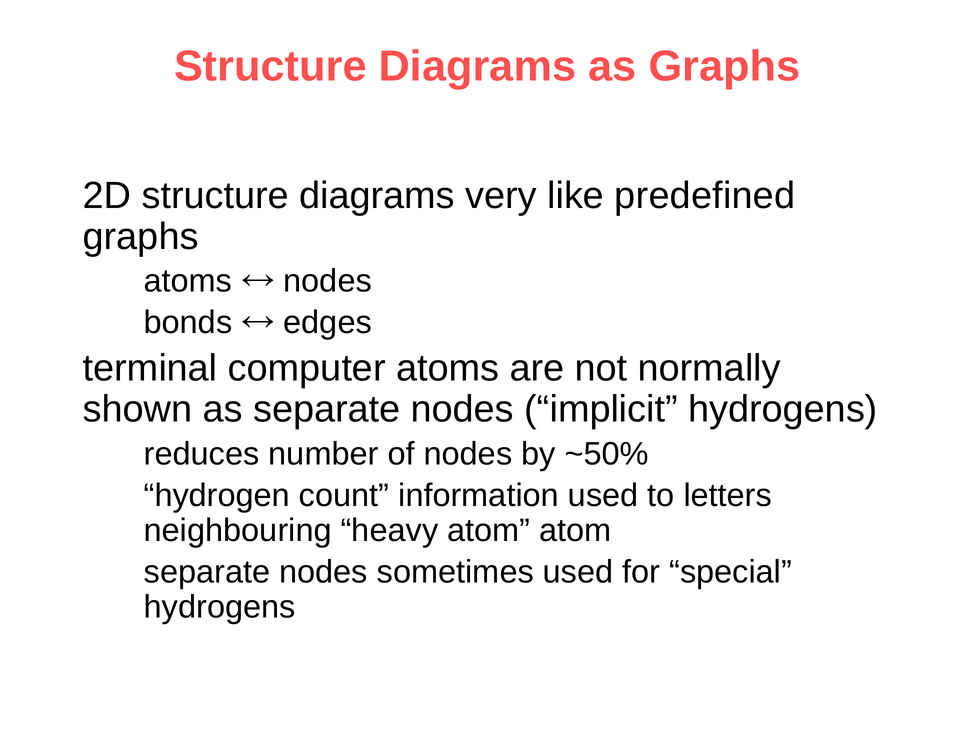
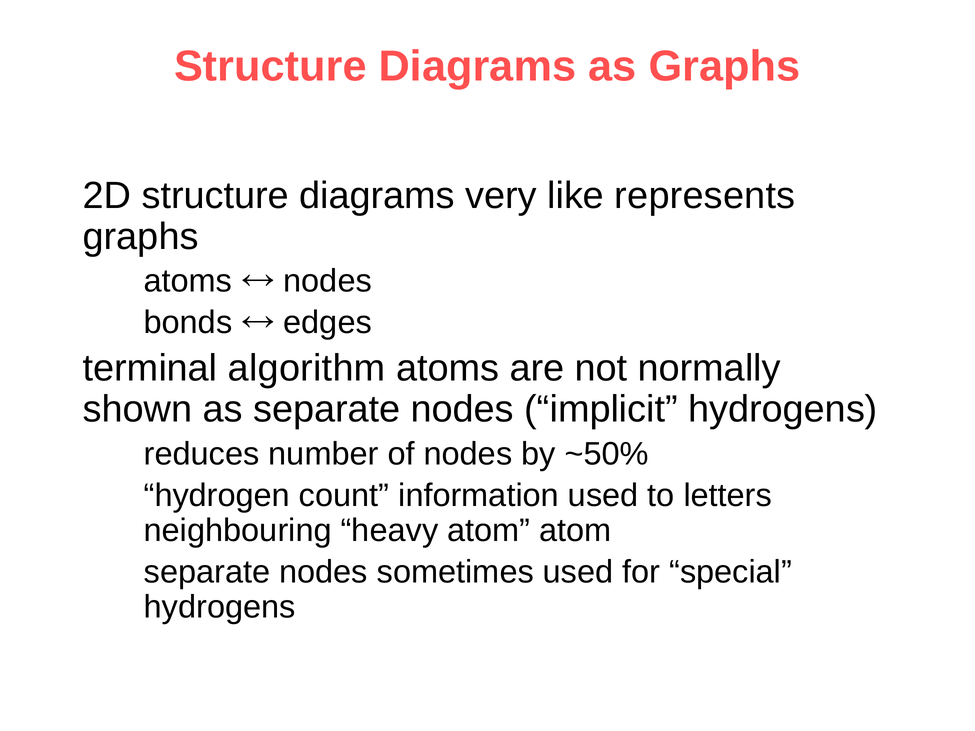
predefined: predefined -> represents
computer: computer -> algorithm
